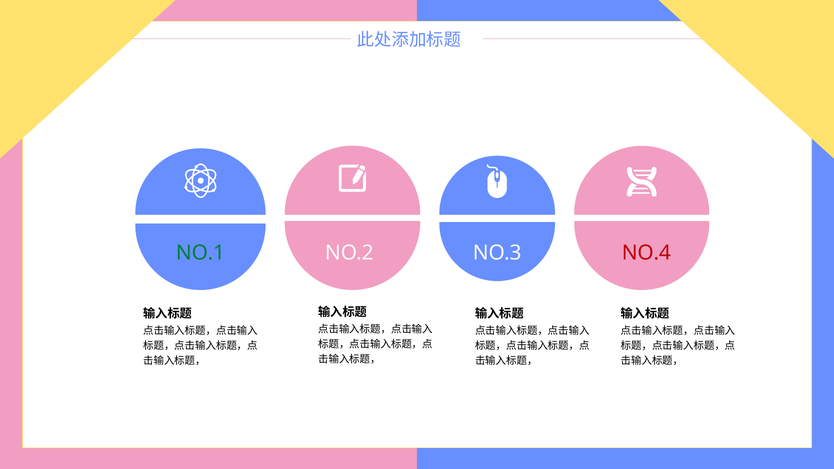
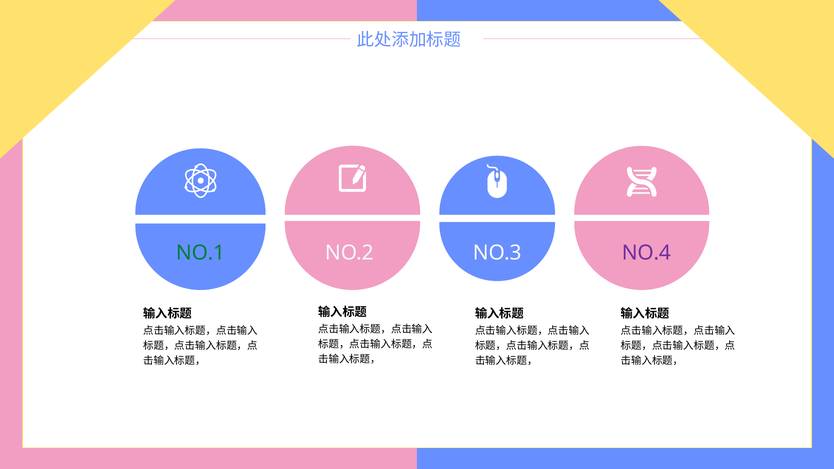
NO.4 colour: red -> purple
